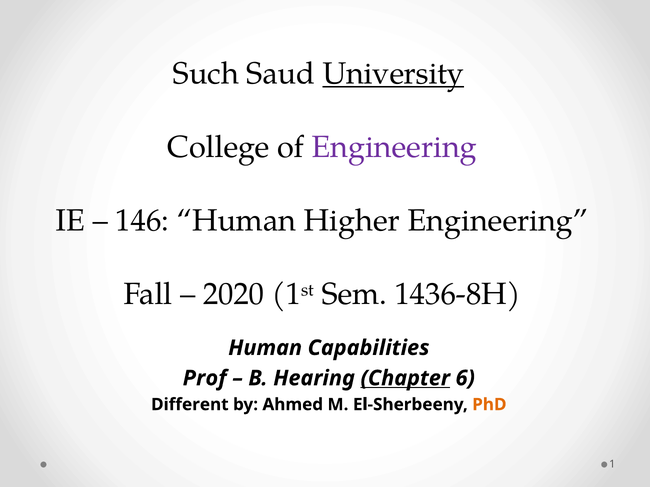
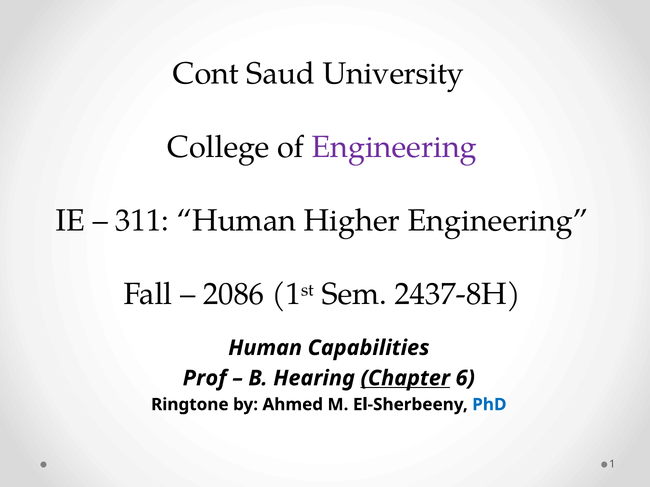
Such: Such -> Cont
University underline: present -> none
146: 146 -> 311
2020: 2020 -> 2086
1436-8H: 1436-8H -> 2437-8H
Different: Different -> Ringtone
PhD colour: orange -> blue
